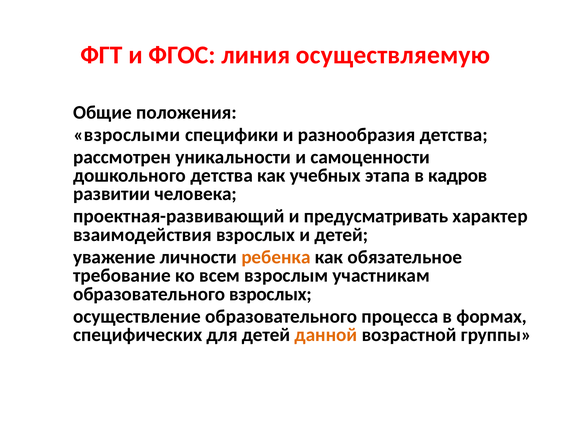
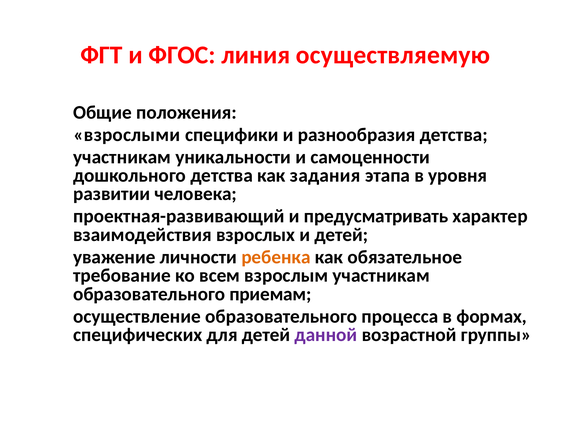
рассмотрен at (122, 157): рассмотрен -> участникам
учебных: учебных -> задания
кадров: кадров -> уровня
образовательного взрослых: взрослых -> приемам
данной colour: orange -> purple
